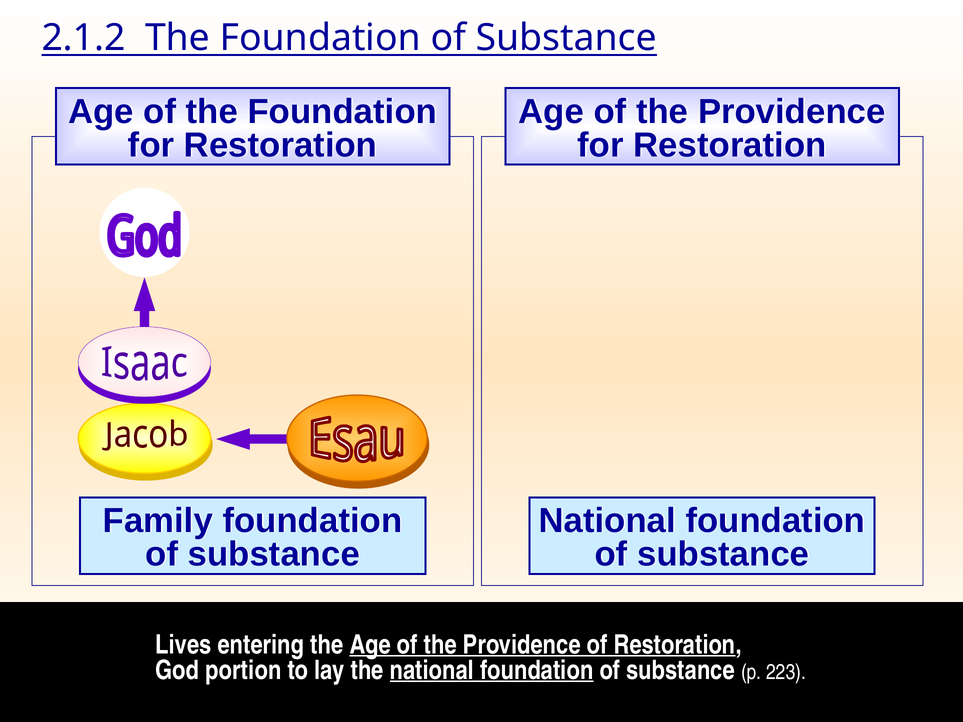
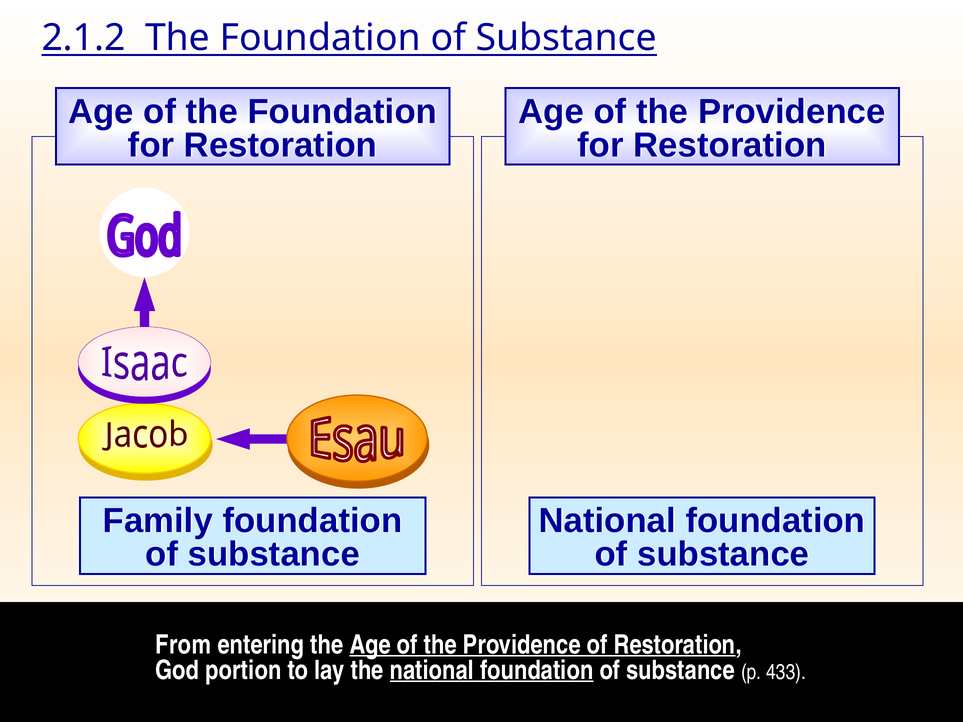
Lives: Lives -> From
223: 223 -> 433
